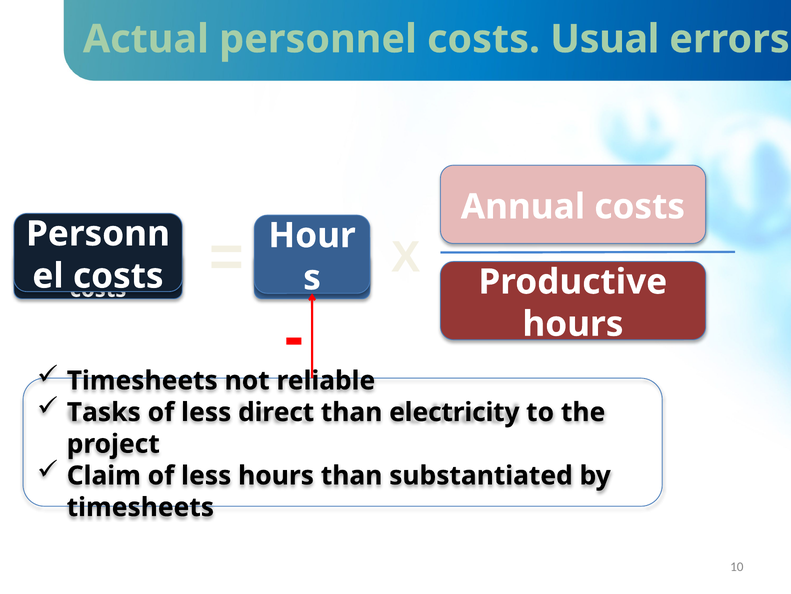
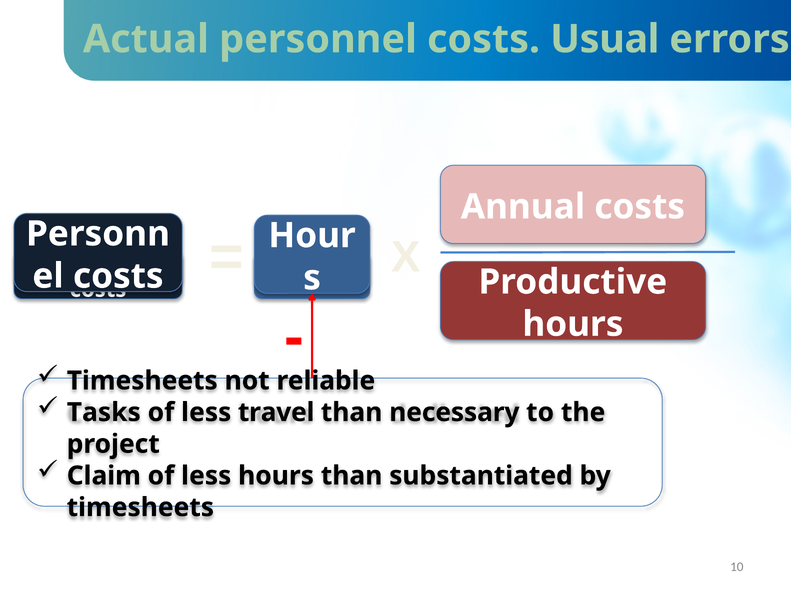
direct: direct -> travel
electricity: electricity -> necessary
